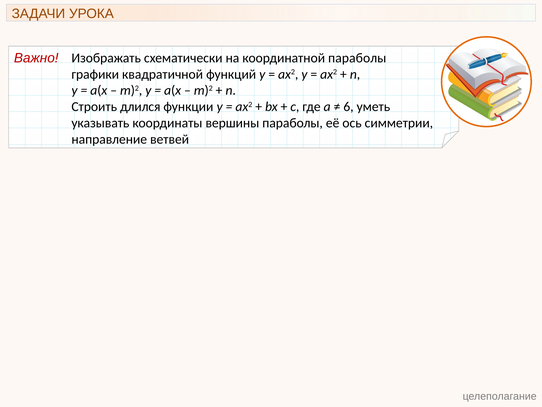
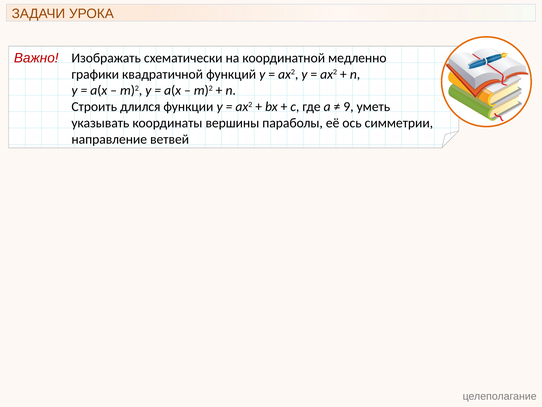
координатной параболы: параболы -> медленно
6: 6 -> 9
